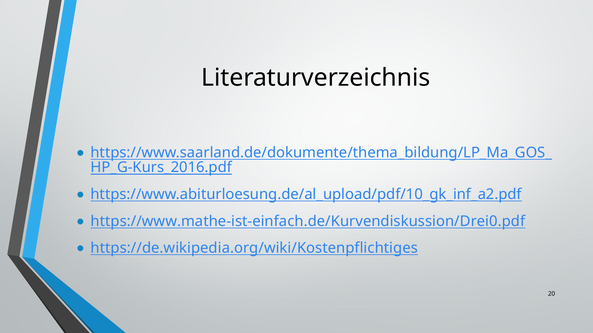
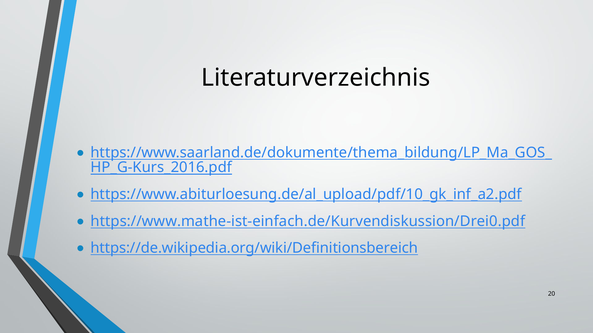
https://de.wikipedia.org/wiki/Kostenpflichtiges: https://de.wikipedia.org/wiki/Kostenpflichtiges -> https://de.wikipedia.org/wiki/Definitionsbereich
